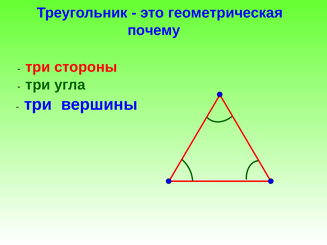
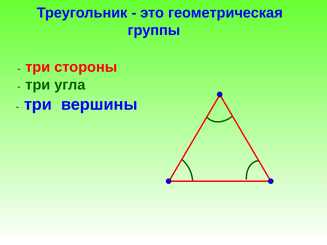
почему: почему -> группы
